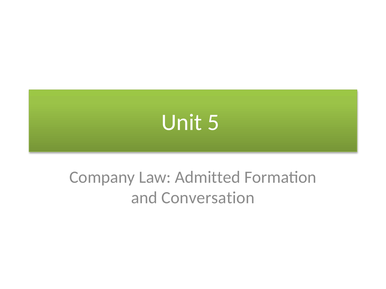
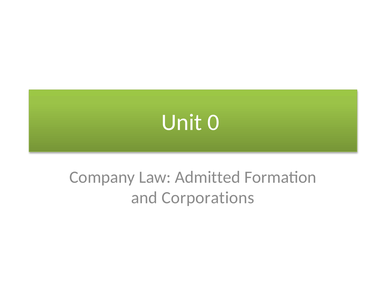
5: 5 -> 0
Conversation: Conversation -> Corporations
